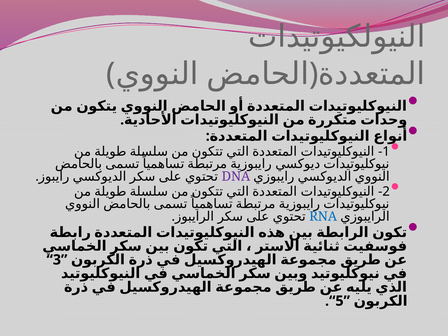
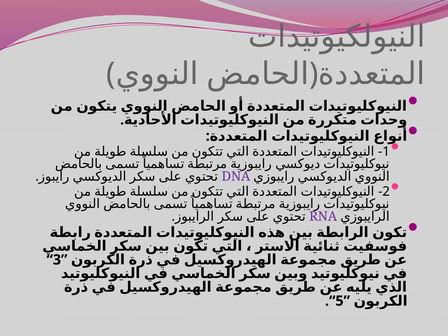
RNA colour: blue -> purple
